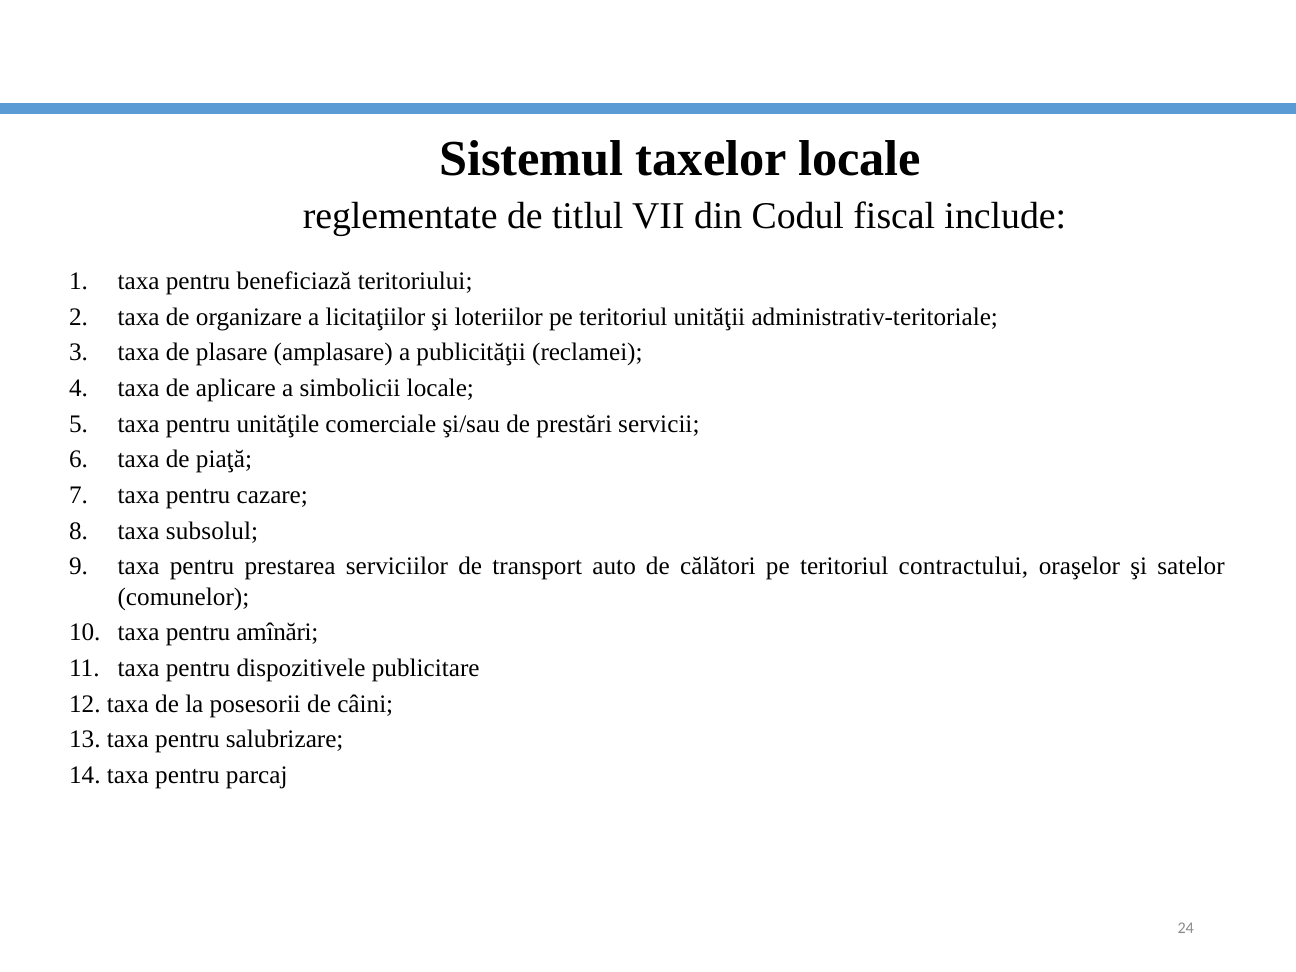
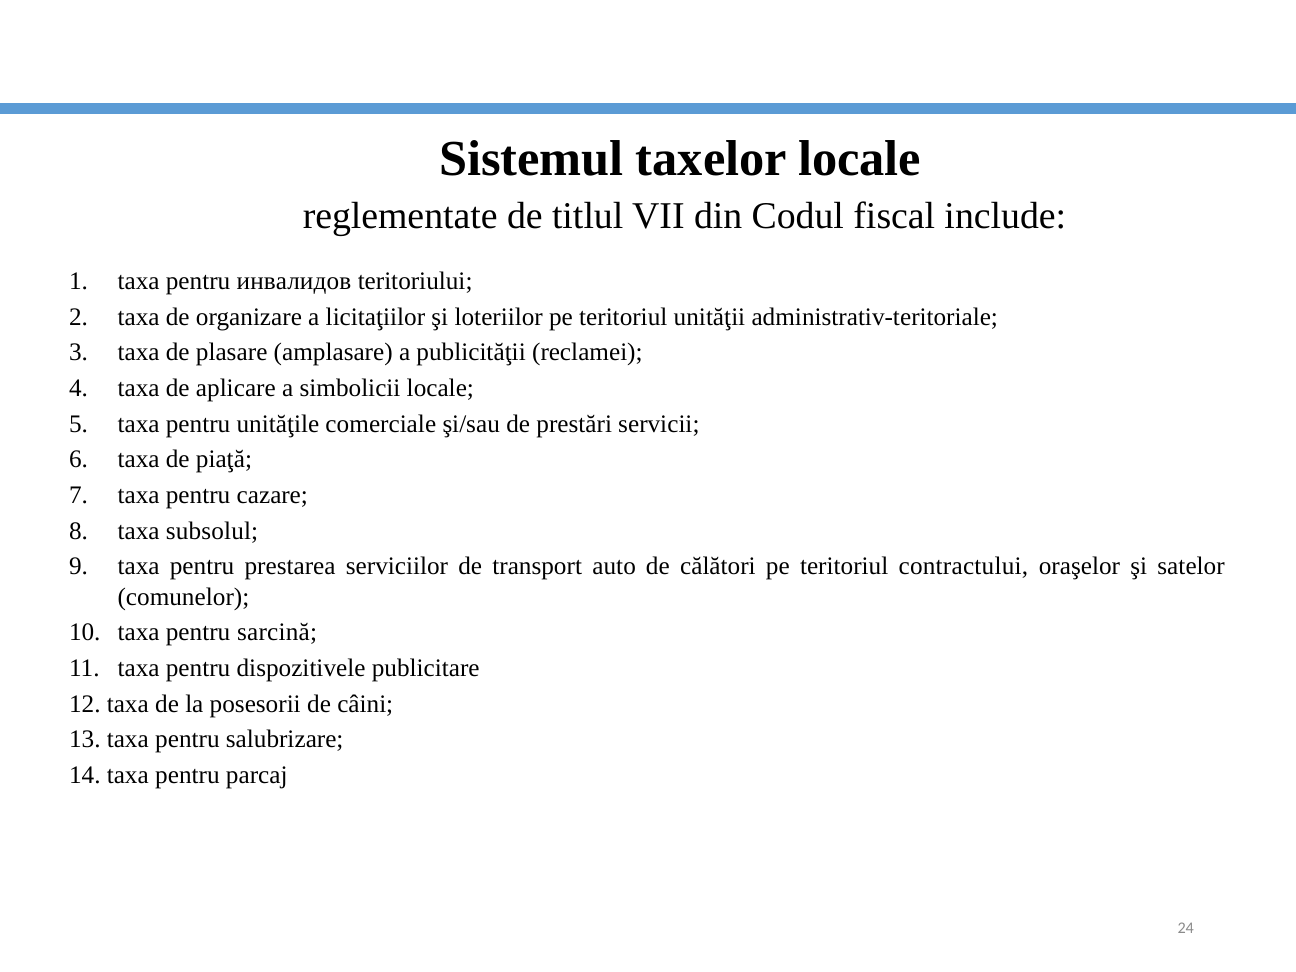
beneficiază: beneficiază -> инвалидов
amînări: amînări -> sarcină
